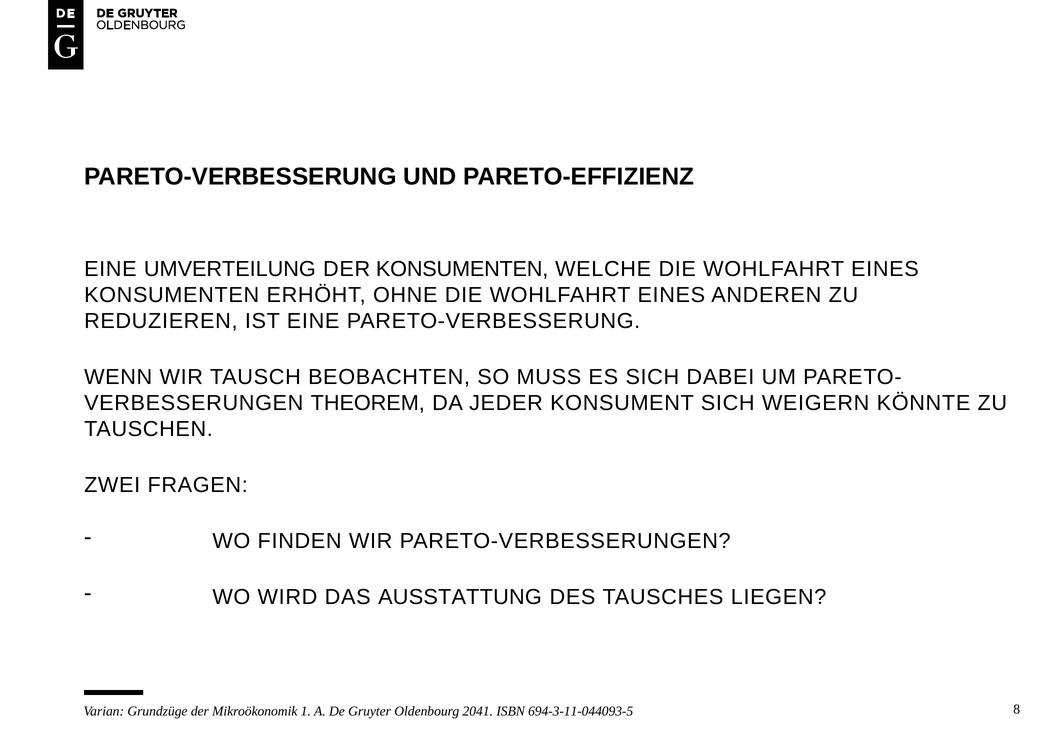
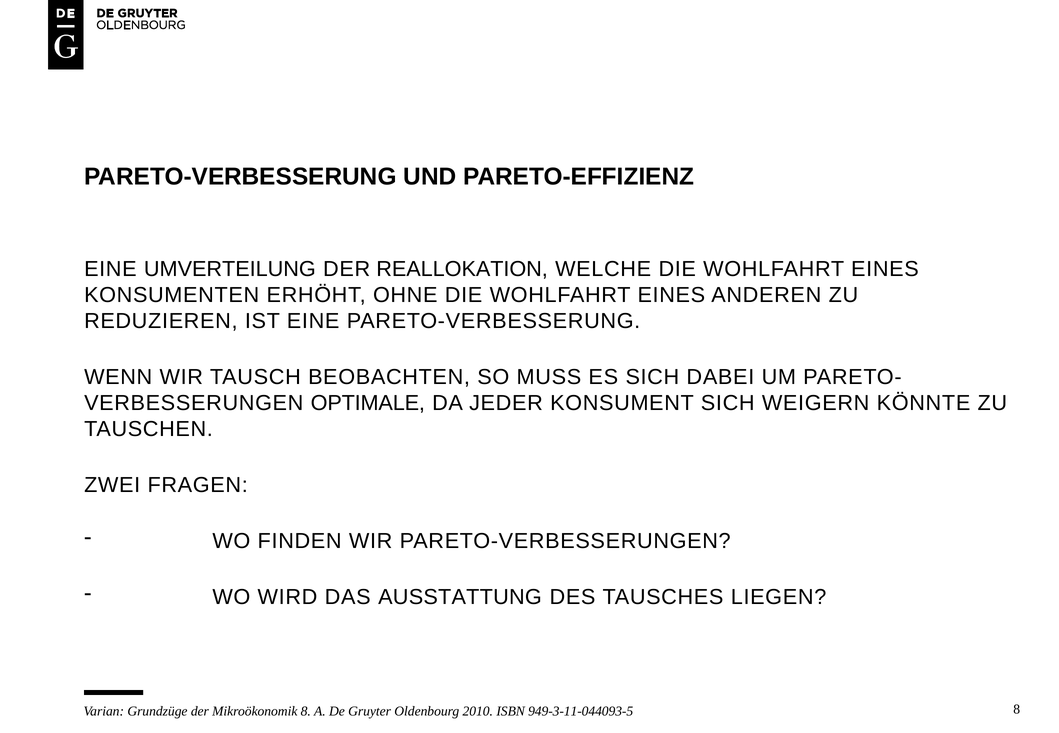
DER KONSUMENTEN: KONSUMENTEN -> REALLOKATION
THEOREM: THEOREM -> OPTIMALE
Mikroökonomik 1: 1 -> 8
2041: 2041 -> 2010
694-3-11-044093-5: 694-3-11-044093-5 -> 949-3-11-044093-5
